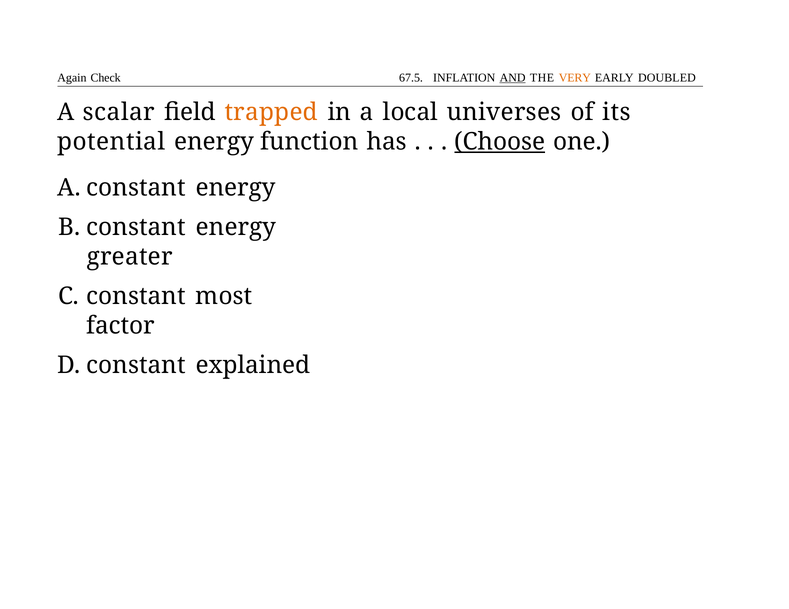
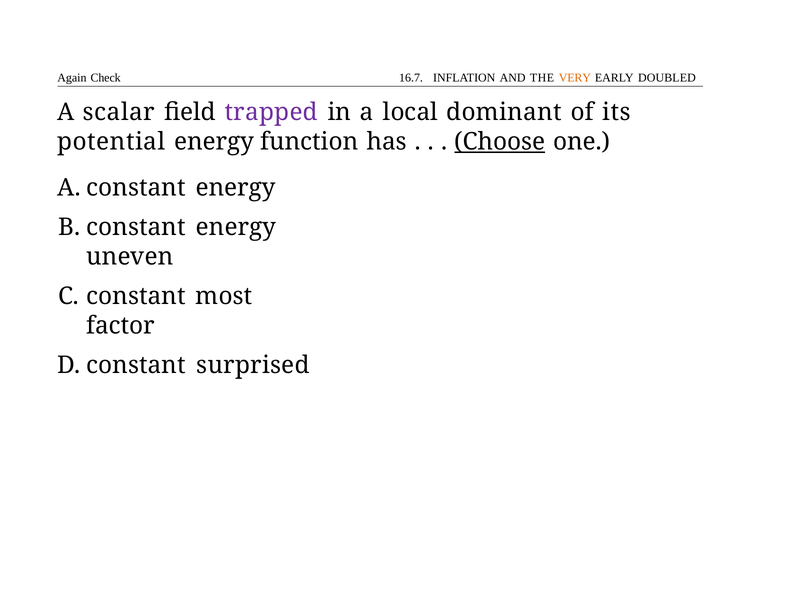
67.5: 67.5 -> 16.7
AND underline: present -> none
trapped colour: orange -> purple
universes: universes -> dominant
greater: greater -> uneven
explained: explained -> surprised
